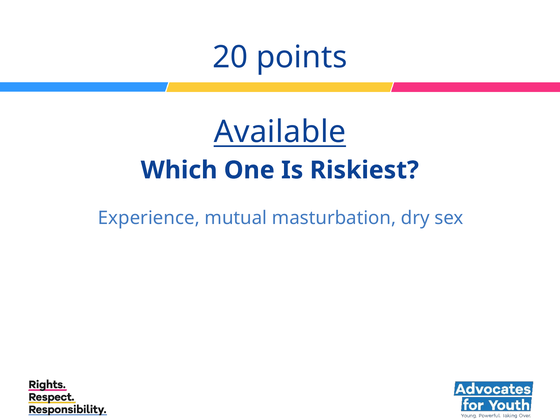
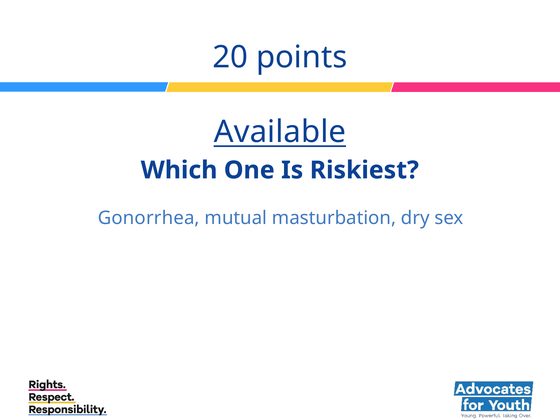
Experience: Experience -> Gonorrhea
